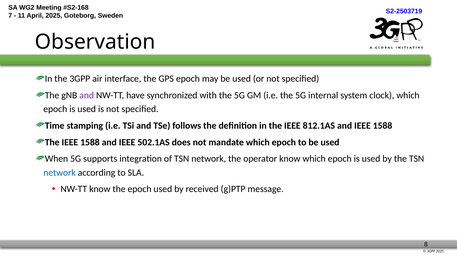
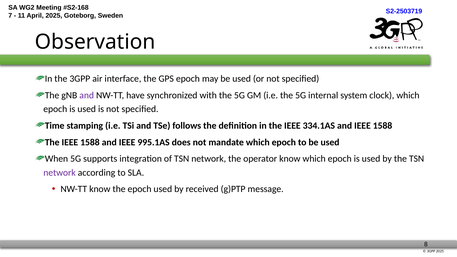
812.1AS: 812.1AS -> 334.1AS
502.1AS: 502.1AS -> 995.1AS
network at (60, 173) colour: blue -> purple
